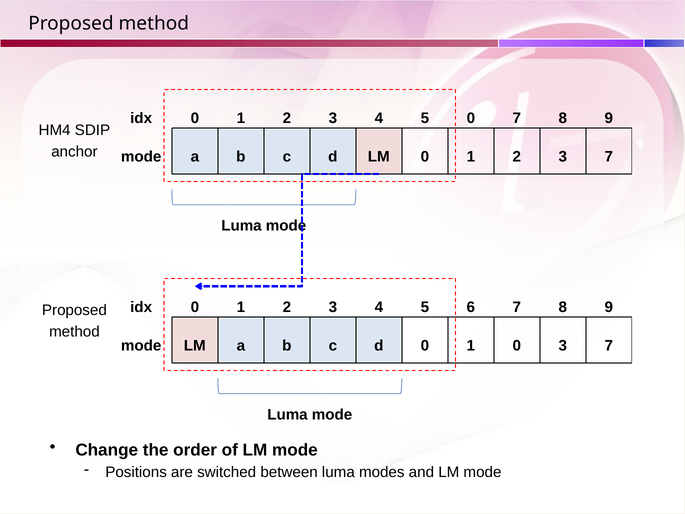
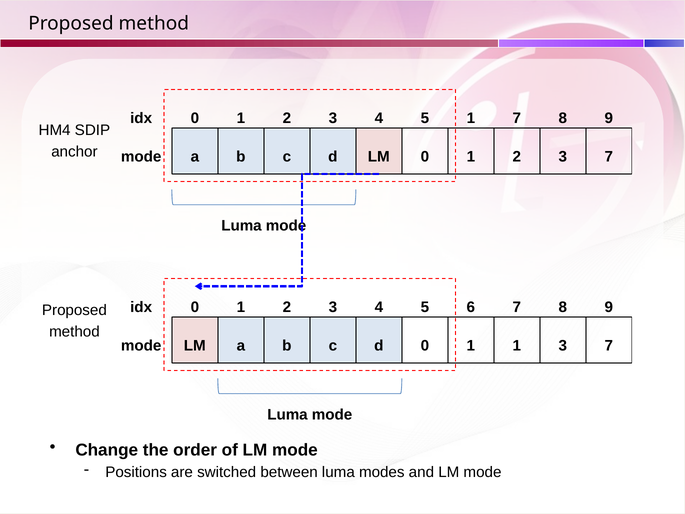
5 0: 0 -> 1
b 0: 0 -> 1
